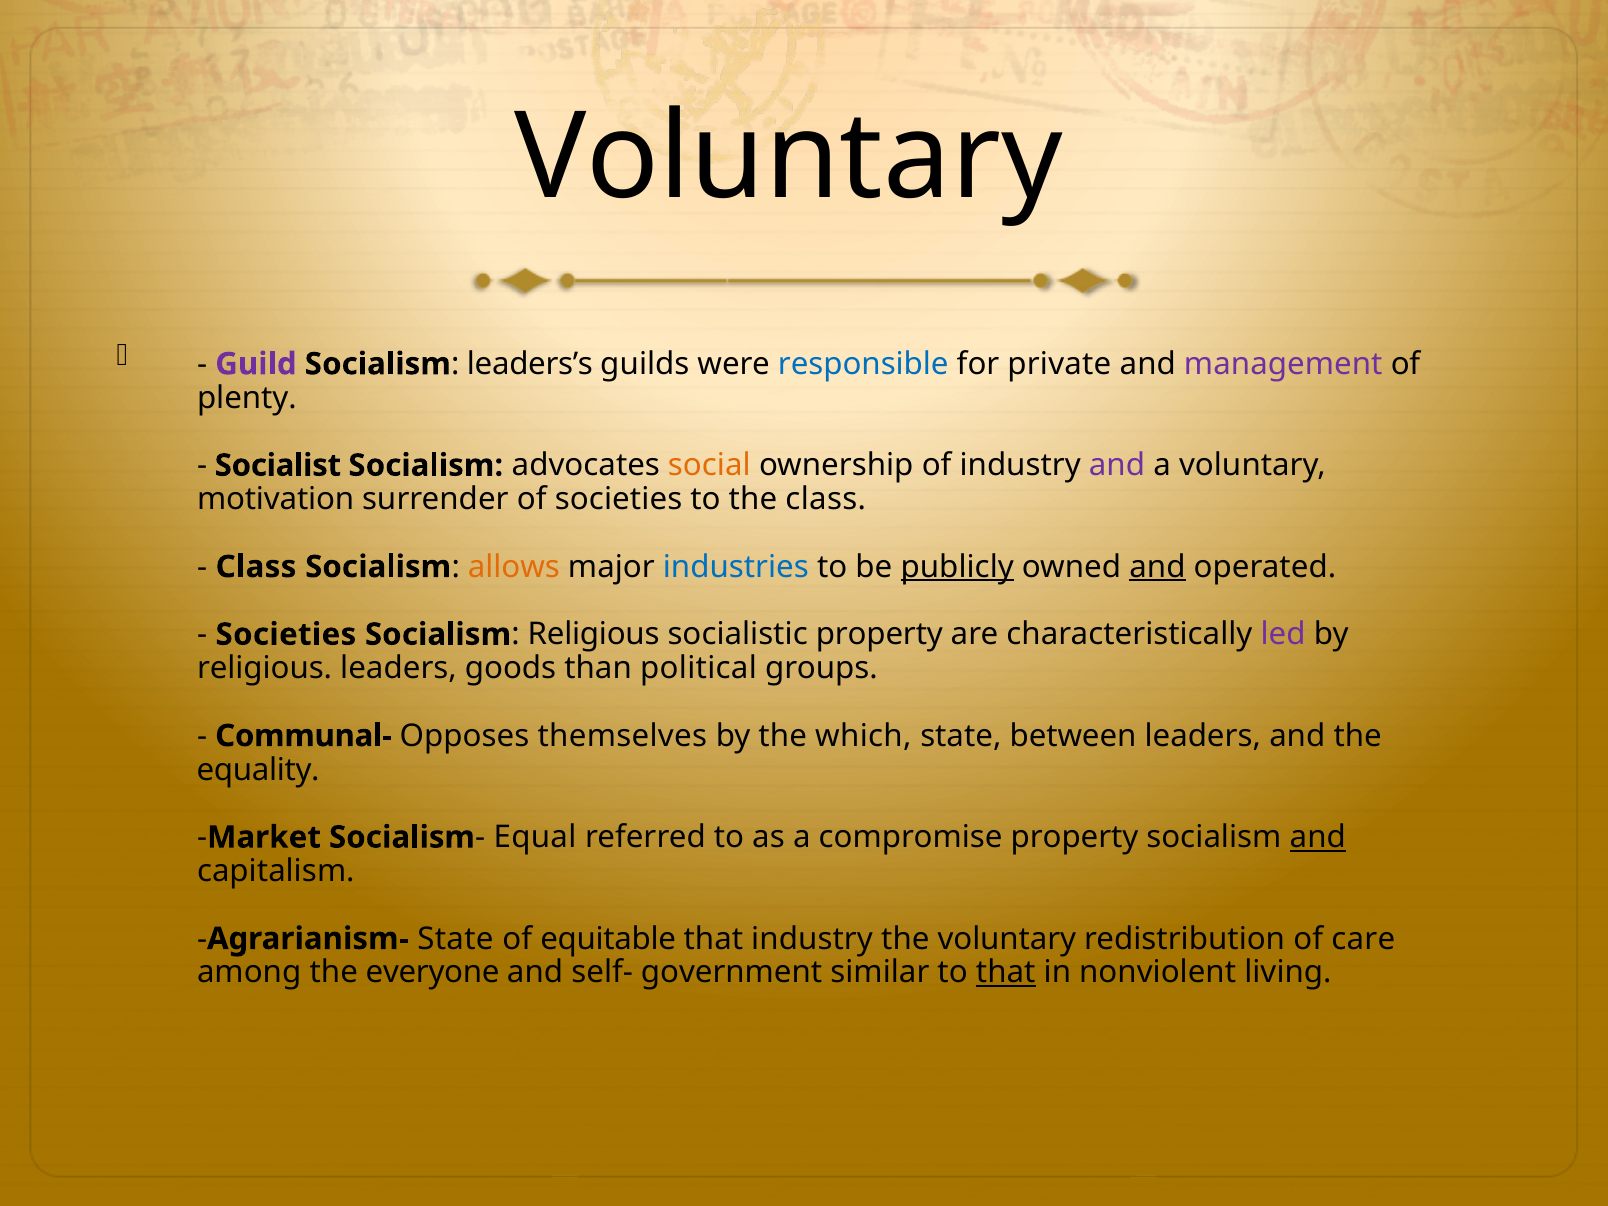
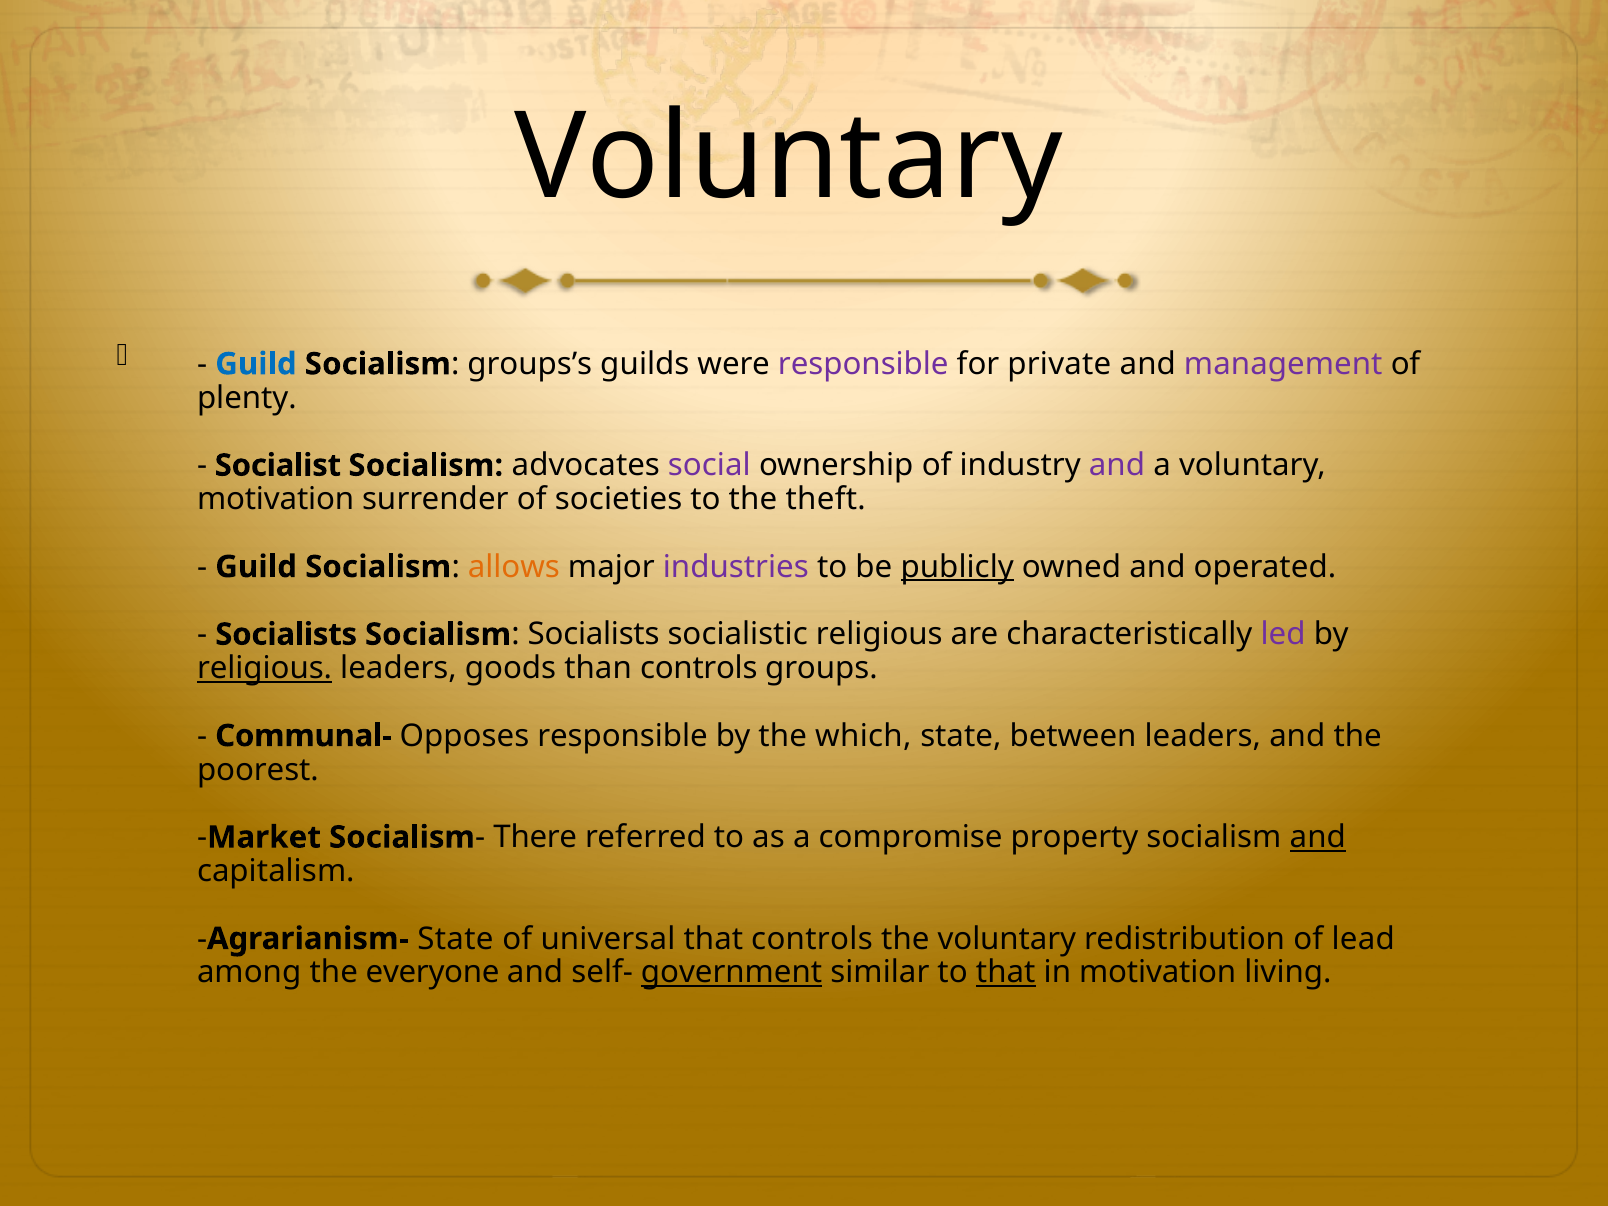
Guild at (256, 364) colour: purple -> blue
leaders’s: leaders’s -> groups’s
responsible at (863, 364) colour: blue -> purple
social colour: orange -> purple
the class: class -> theft
Class at (256, 567): Class -> Guild
industries colour: blue -> purple
and at (1157, 567) underline: present -> none
Societies at (286, 634): Societies -> Socialists
Socialism Religious: Religious -> Socialists
socialistic property: property -> religious
religious at (265, 668) underline: none -> present
than political: political -> controls
Opposes themselves: themselves -> responsible
equality: equality -> poorest
Equal: Equal -> There
equitable: equitable -> universal
that industry: industry -> controls
care: care -> lead
government underline: none -> present
in nonviolent: nonviolent -> motivation
